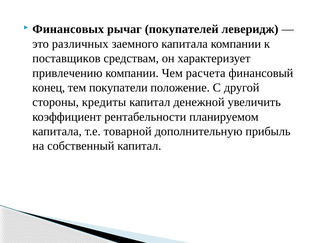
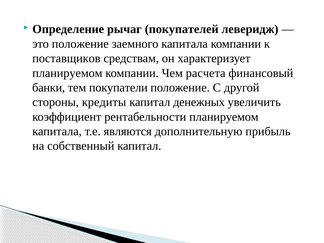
Финансовых: Финансовых -> Определение
это различных: различных -> положение
привлечению at (67, 73): привлечению -> планируемом
конец: конец -> банки
денежной: денежной -> денежных
товарной: товарной -> являются
